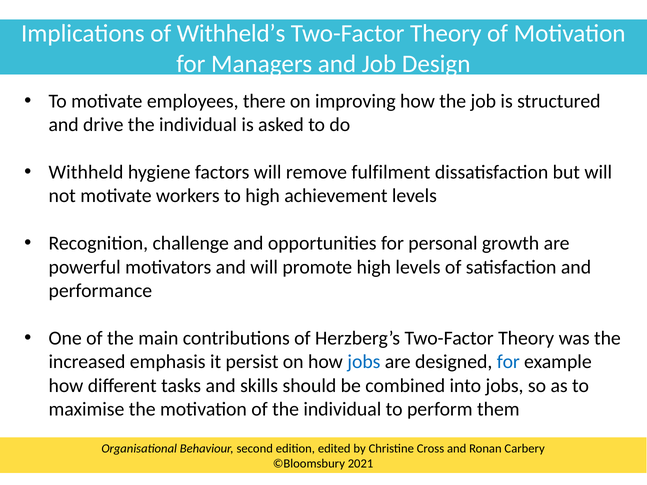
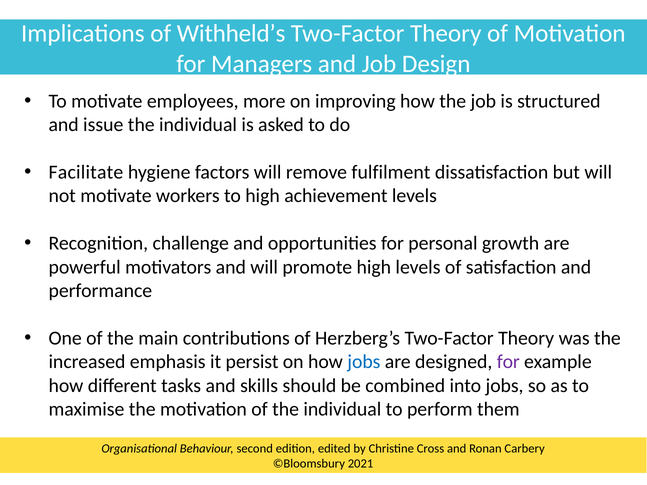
there: there -> more
drive: drive -> issue
Withheld: Withheld -> Facilitate
for at (508, 362) colour: blue -> purple
